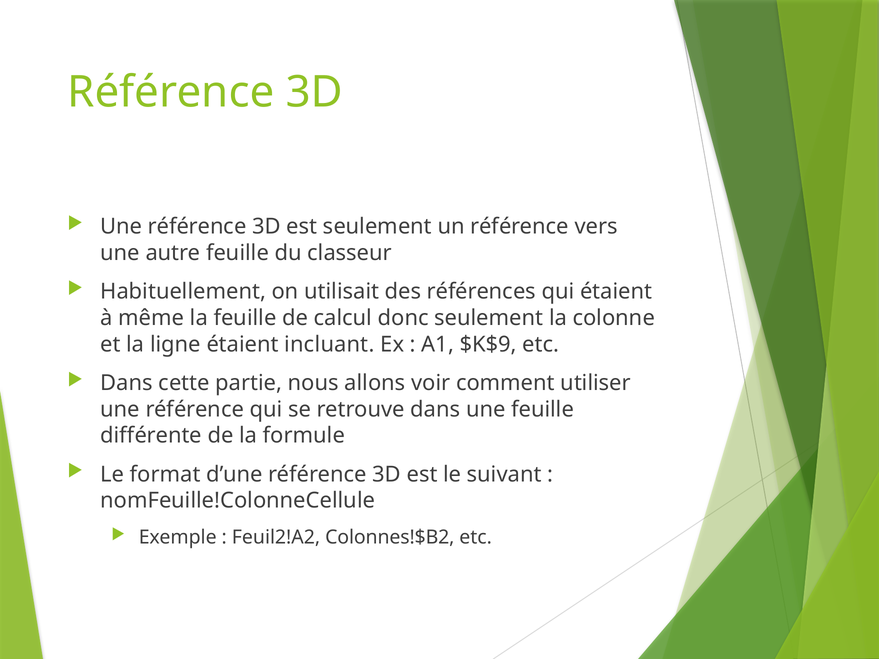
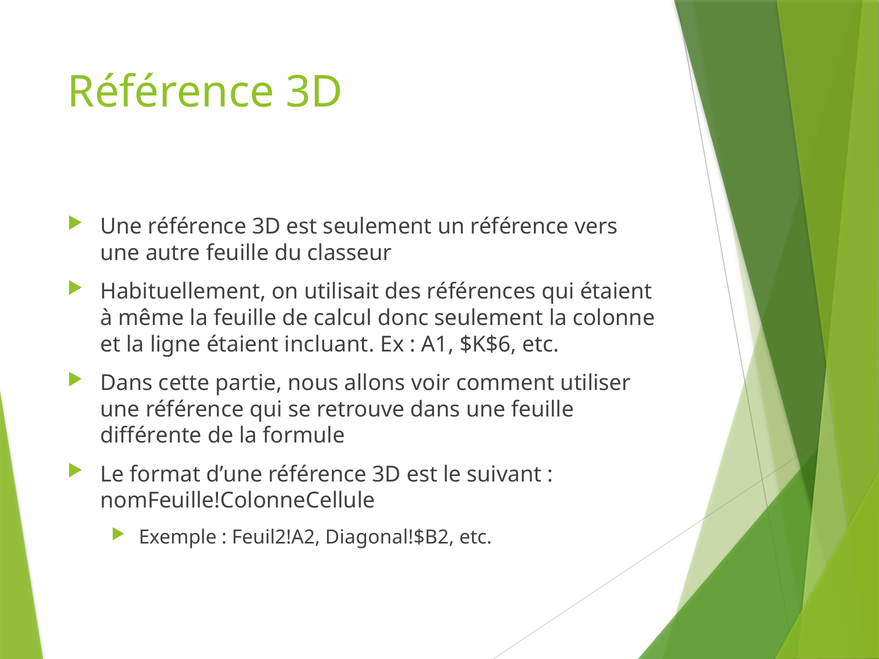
$K$9: $K$9 -> $K$6
Colonnes!$B2: Colonnes!$B2 -> Diagonal!$B2
